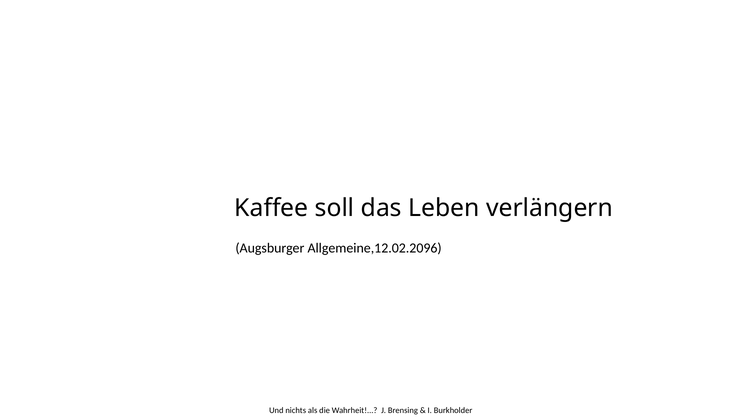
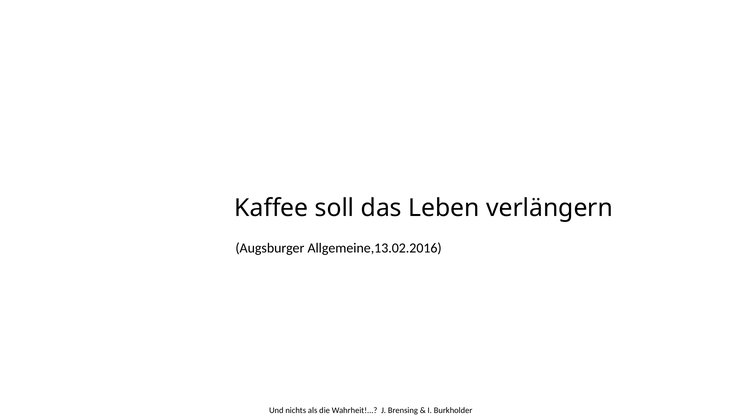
Allgemeine,12.02.2096: Allgemeine,12.02.2096 -> Allgemeine,13.02.2016
